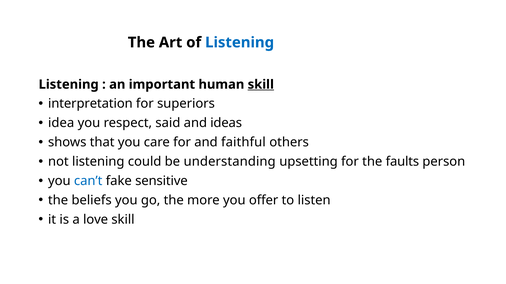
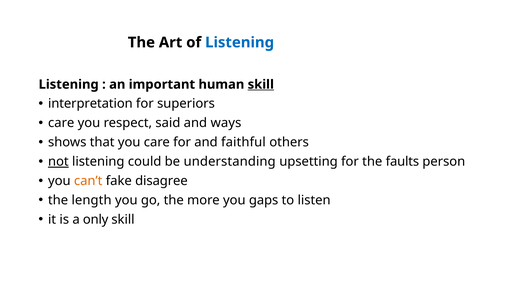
idea at (61, 123): idea -> care
ideas: ideas -> ways
not underline: none -> present
can’t colour: blue -> orange
sensitive: sensitive -> disagree
beliefs: beliefs -> length
offer: offer -> gaps
love: love -> only
